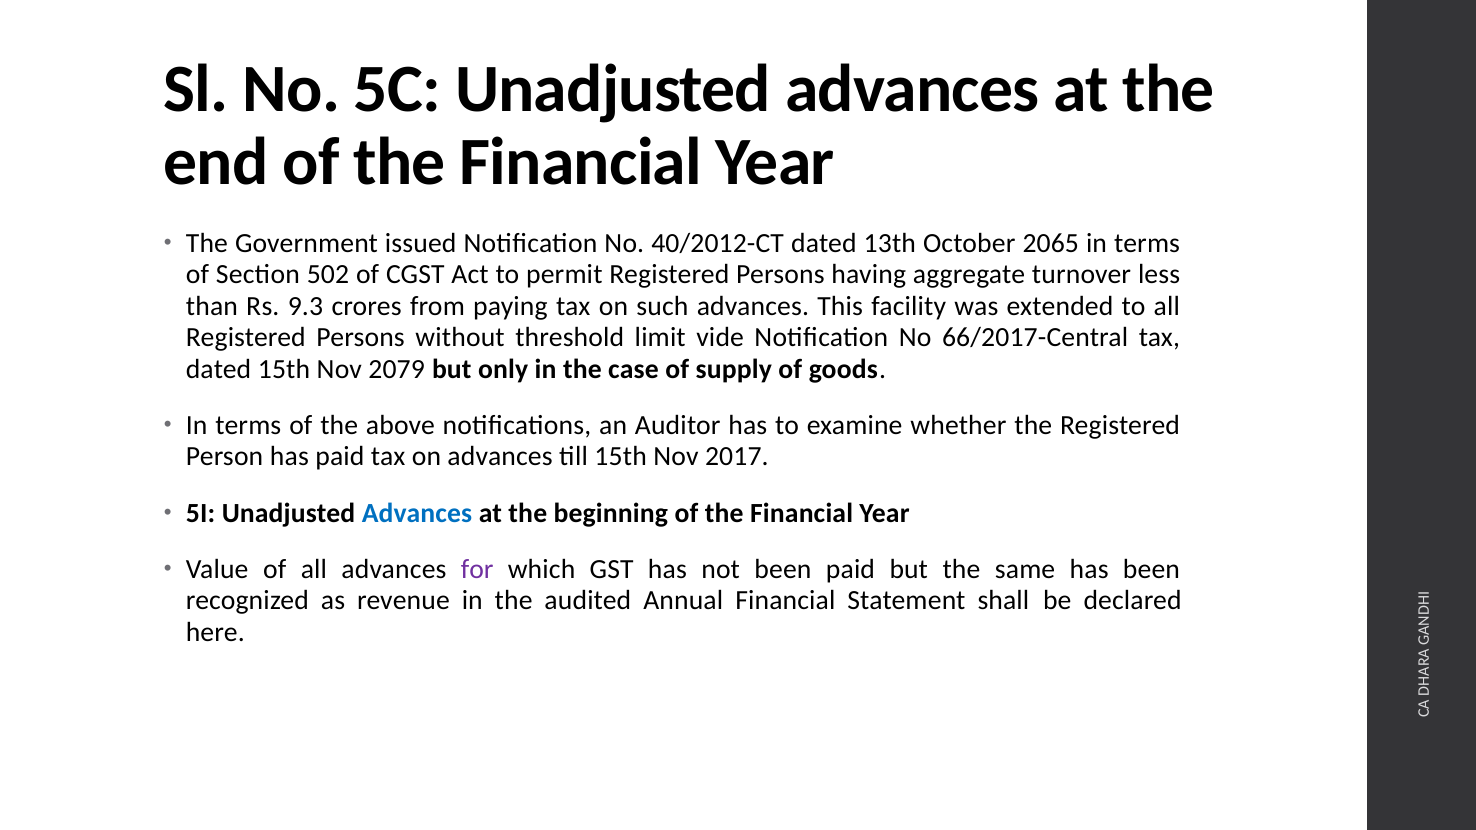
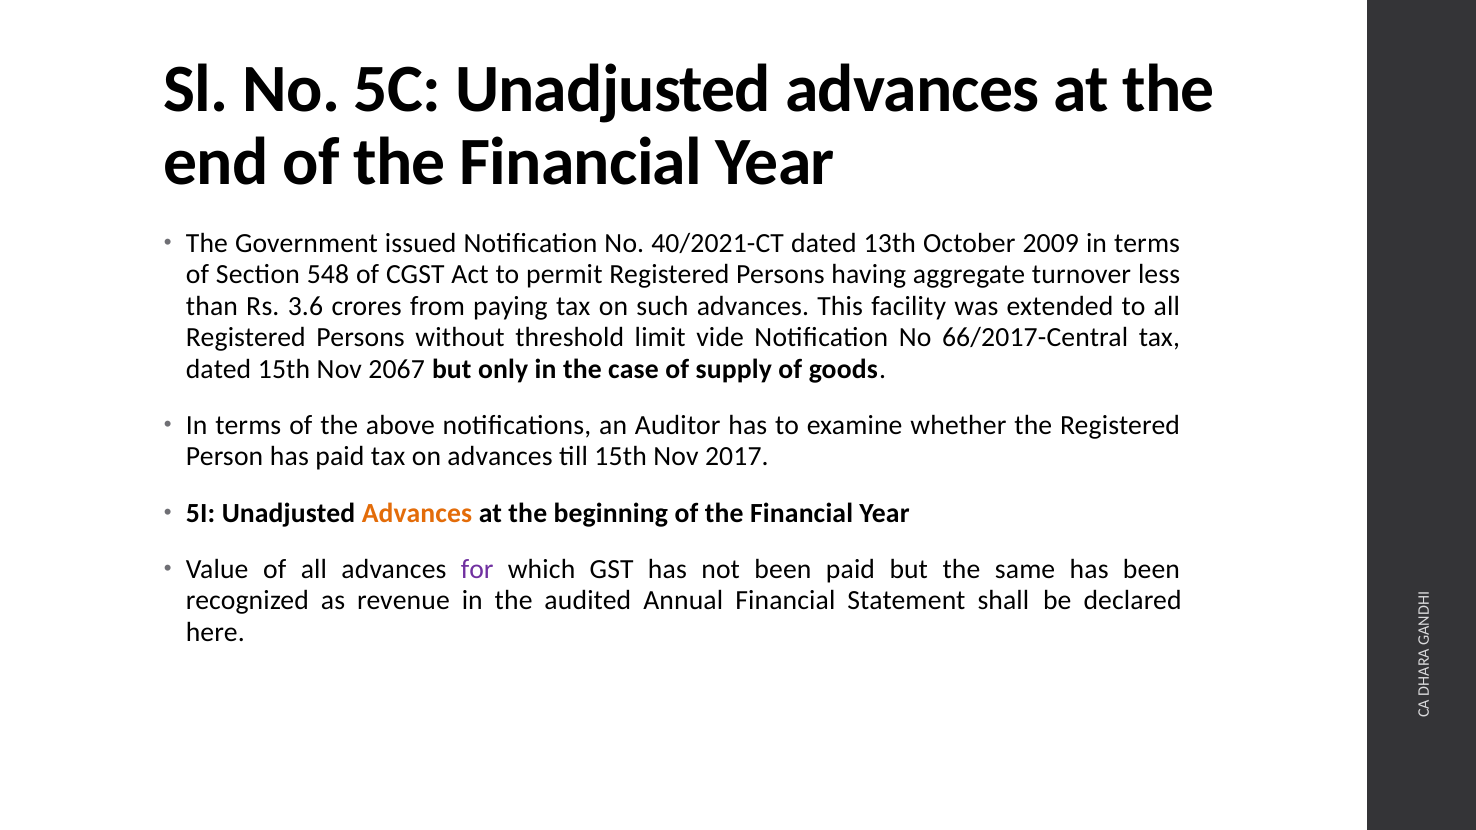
40/2012-CT: 40/2012-CT -> 40/2021-CT
2065: 2065 -> 2009
502: 502 -> 548
9.3: 9.3 -> 3.6
2079: 2079 -> 2067
Advances at (417, 513) colour: blue -> orange
